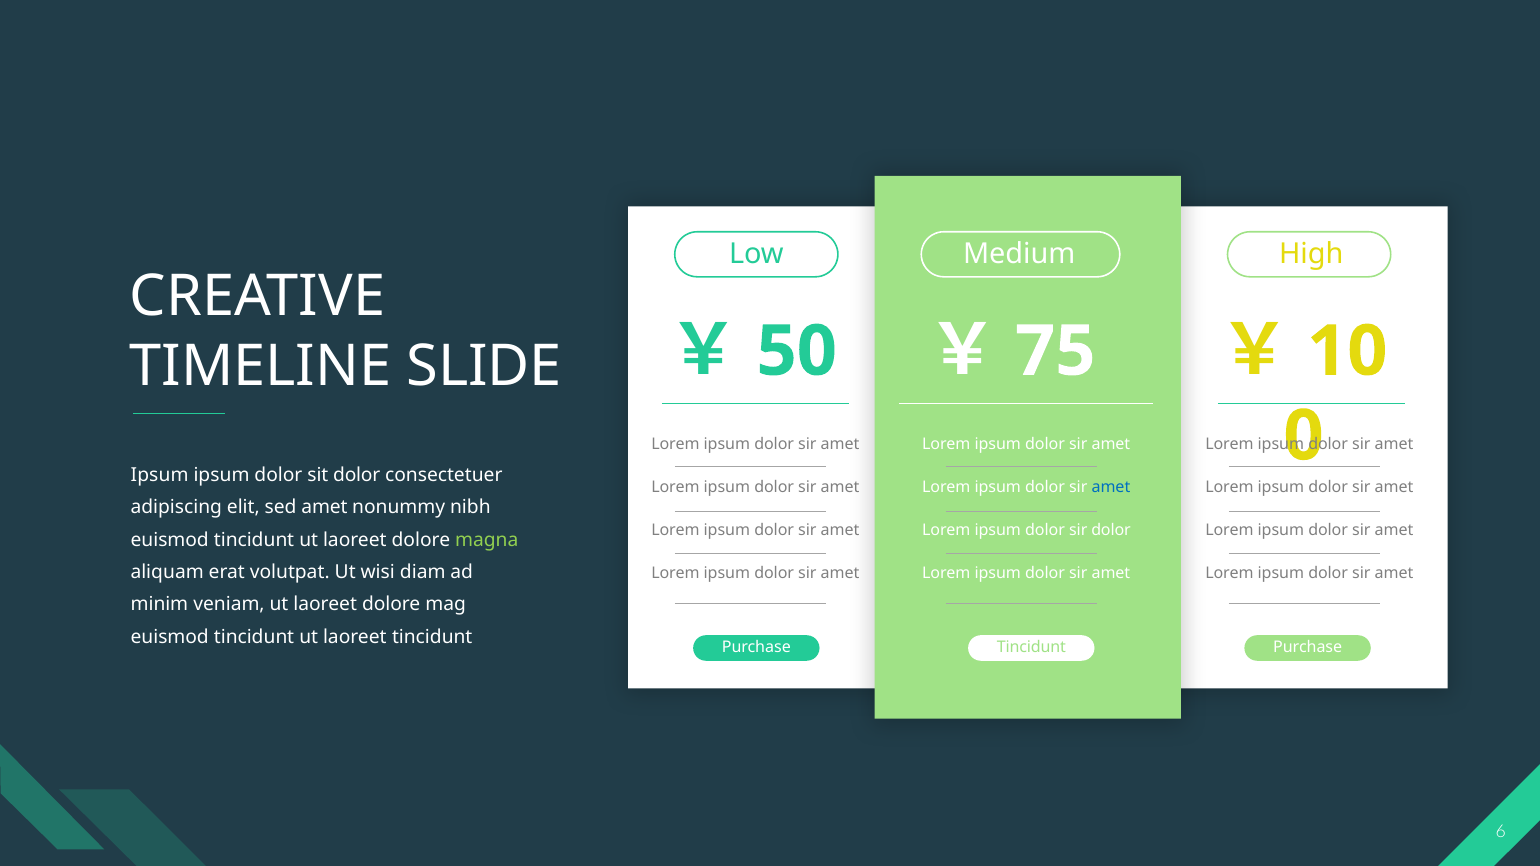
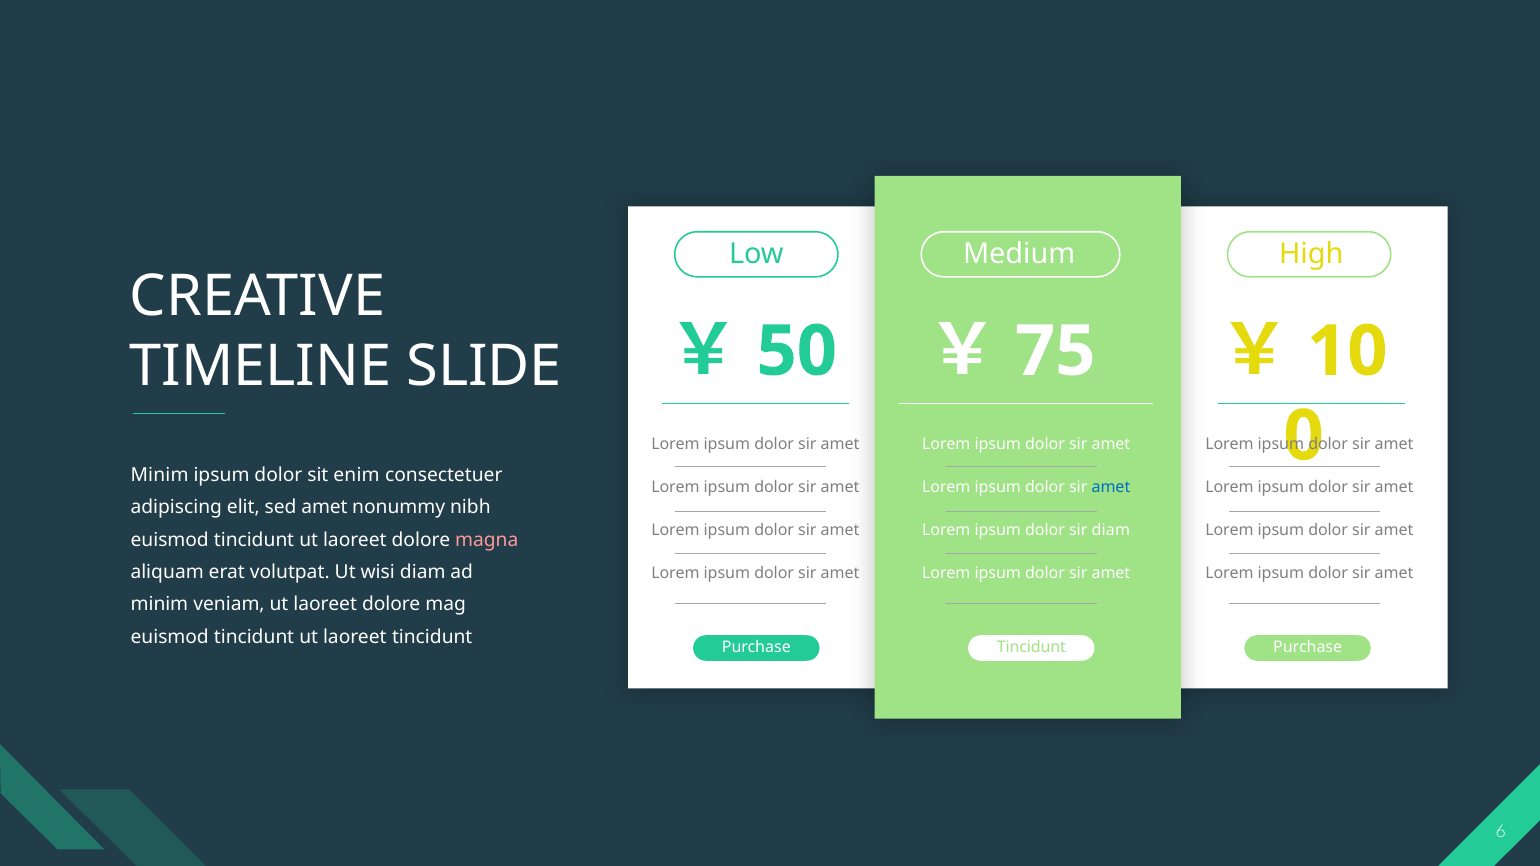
Ipsum at (160, 475): Ipsum -> Minim
sit dolor: dolor -> enim
sir dolor: dolor -> diam
magna colour: light green -> pink
